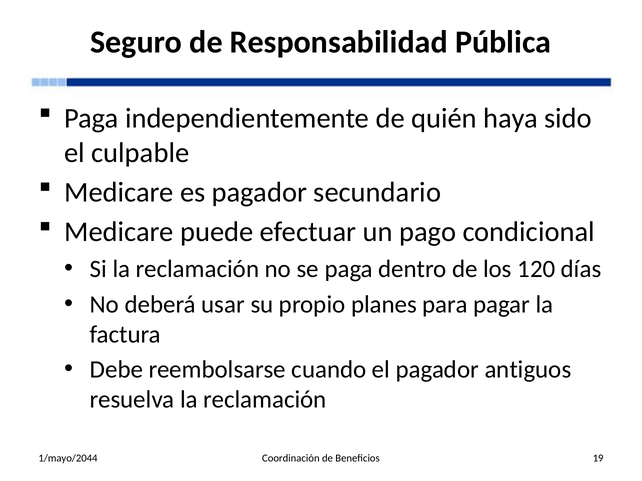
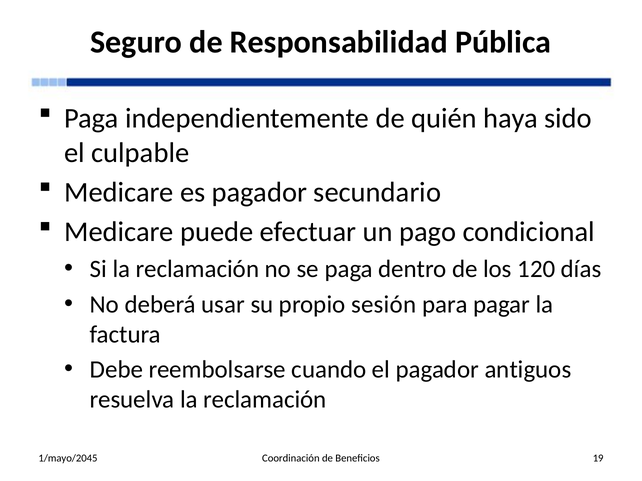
planes: planes -> sesión
1/mayo/2044: 1/mayo/2044 -> 1/mayo/2045
